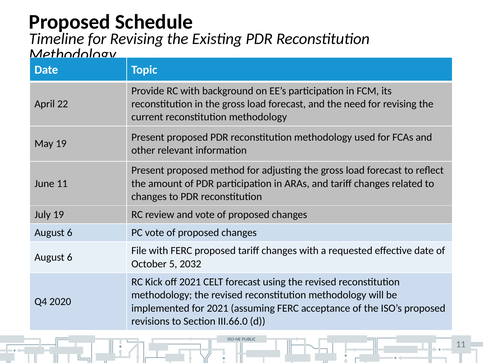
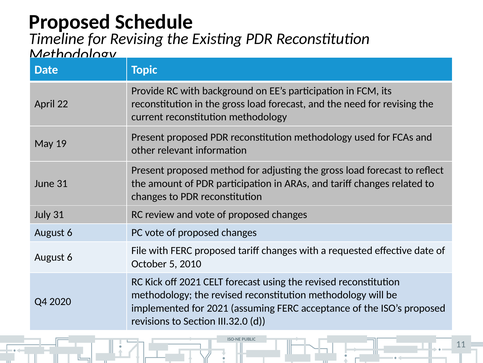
June 11: 11 -> 31
July 19: 19 -> 31
2032: 2032 -> 2010
III.66.0: III.66.0 -> III.32.0
